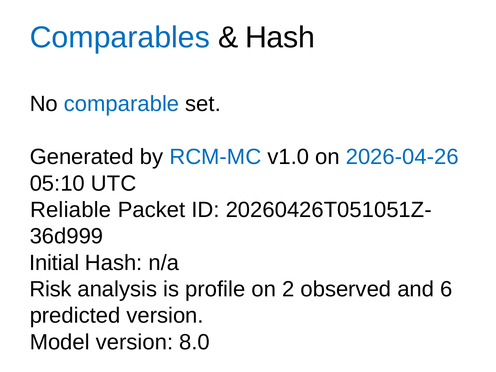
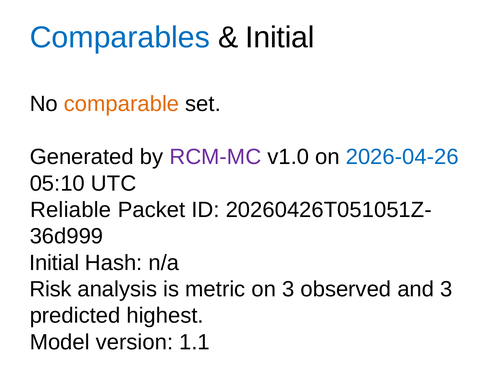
Hash at (280, 38): Hash -> Initial
comparable colour: blue -> orange
RCM-MC colour: blue -> purple
profile: profile -> metric
on 2: 2 -> 3
and 6: 6 -> 3
predicted version: version -> highest
8.0: 8.0 -> 1.1
